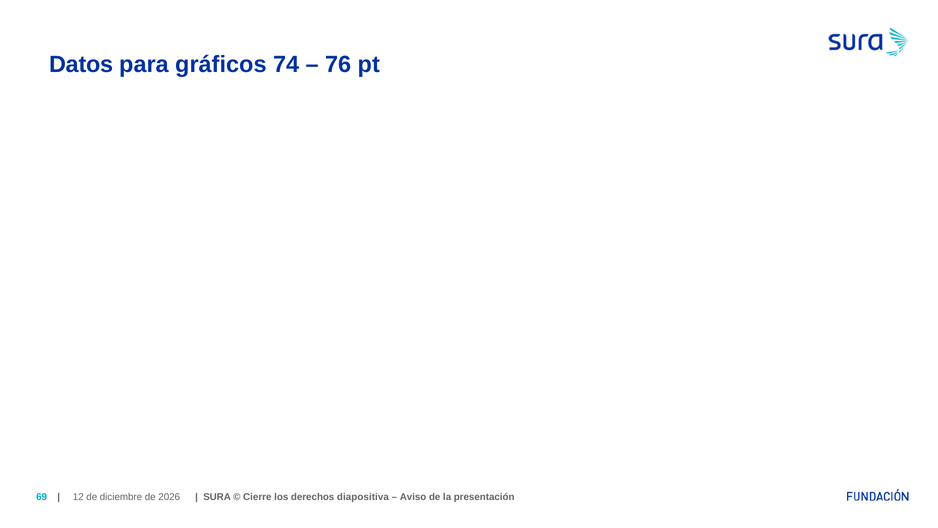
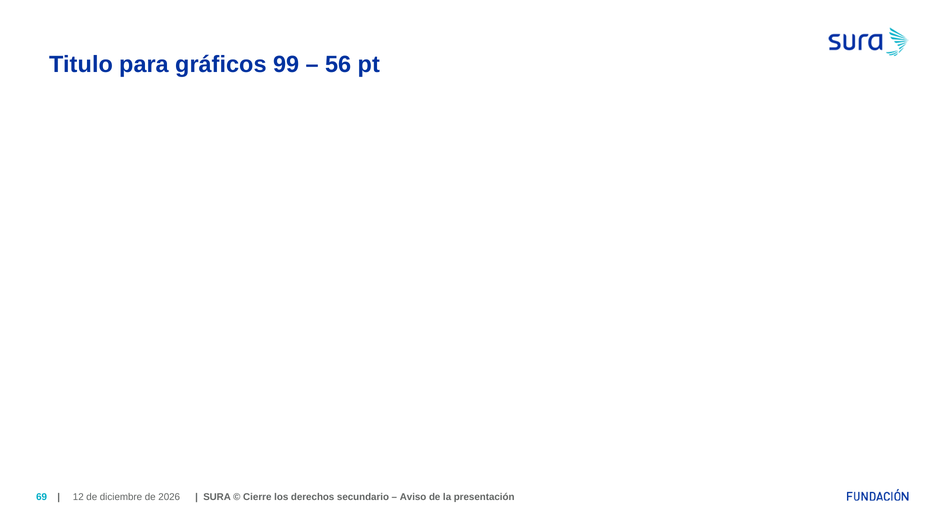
Datos: Datos -> Titulo
74: 74 -> 99
76: 76 -> 56
diapositiva: diapositiva -> secundario
